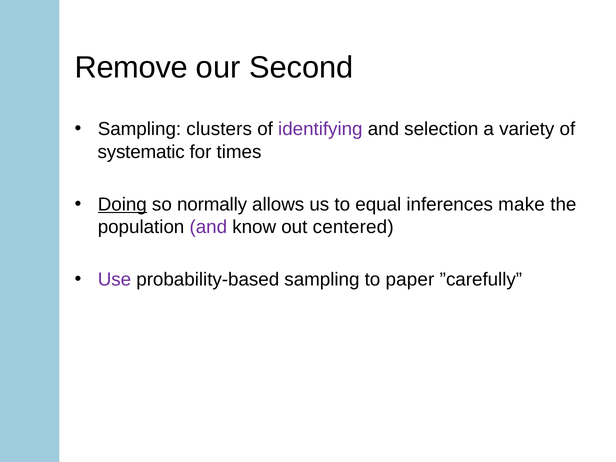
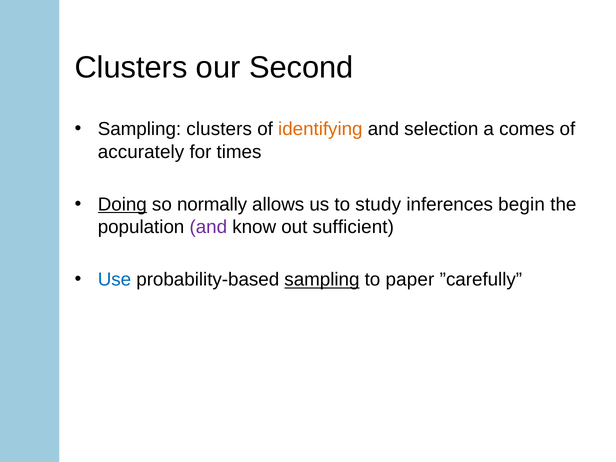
Remove at (131, 68): Remove -> Clusters
identifying colour: purple -> orange
variety: variety -> comes
systematic: systematic -> accurately
equal: equal -> study
make: make -> begin
centered: centered -> sufficient
Use colour: purple -> blue
sampling at (322, 280) underline: none -> present
